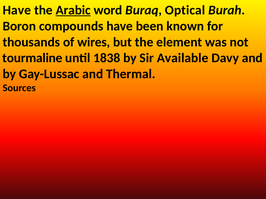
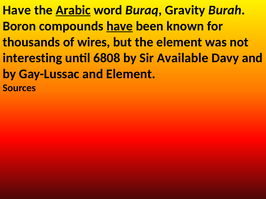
Optical: Optical -> Gravity
have at (120, 26) underline: none -> present
tourmaline: tourmaline -> interesting
1838: 1838 -> 6808
and Thermal: Thermal -> Element
